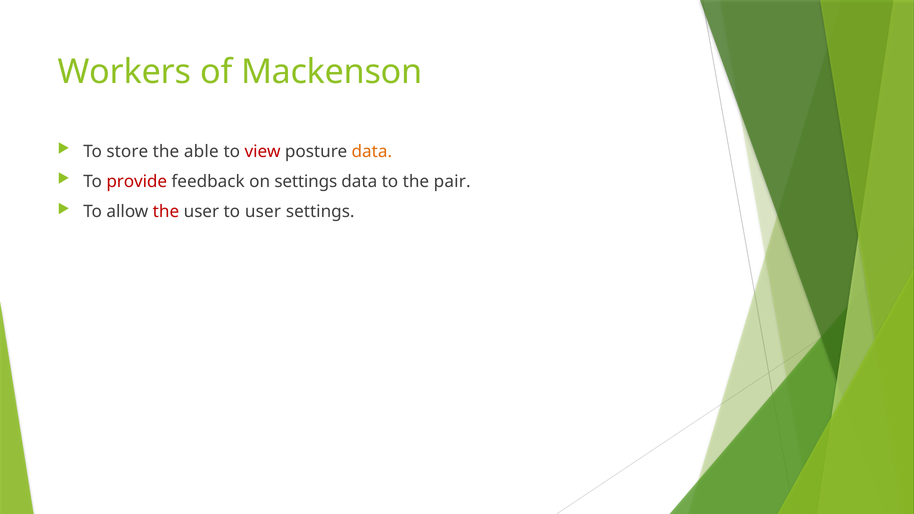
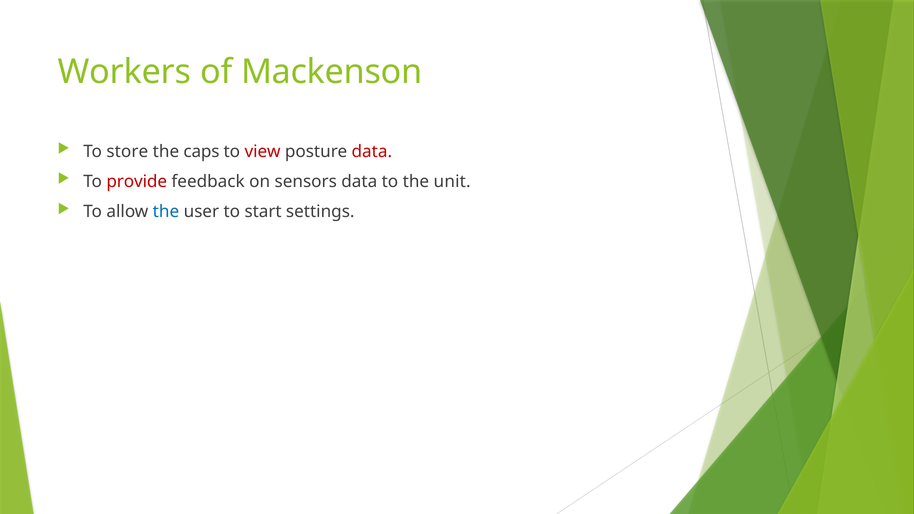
able: able -> caps
data at (372, 151) colour: orange -> red
on settings: settings -> sensors
pair: pair -> unit
the at (166, 212) colour: red -> blue
to user: user -> start
